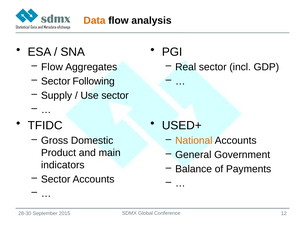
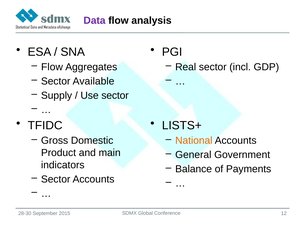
Data colour: orange -> purple
Following: Following -> Available
USED+: USED+ -> LISTS+
